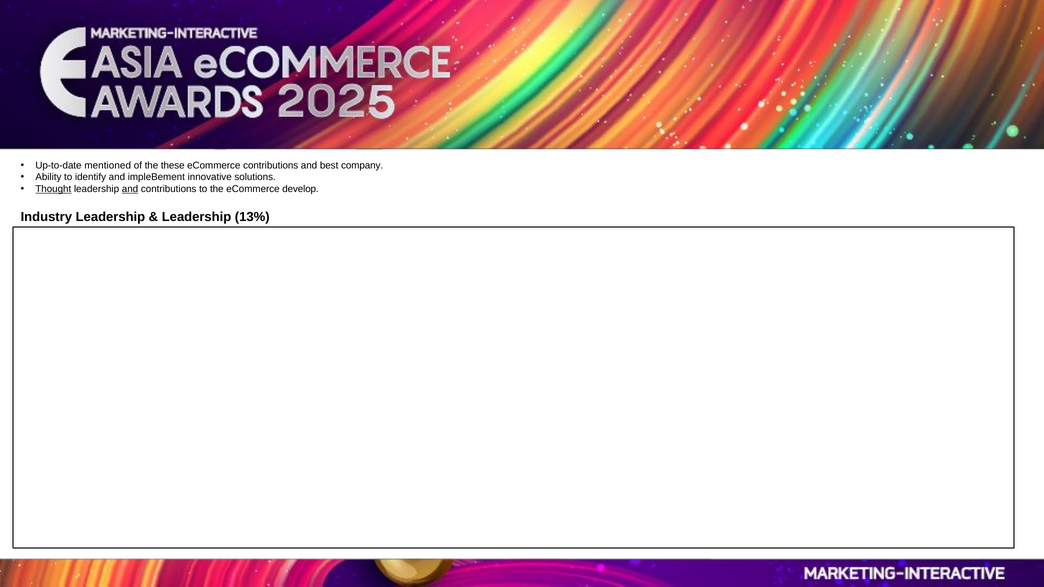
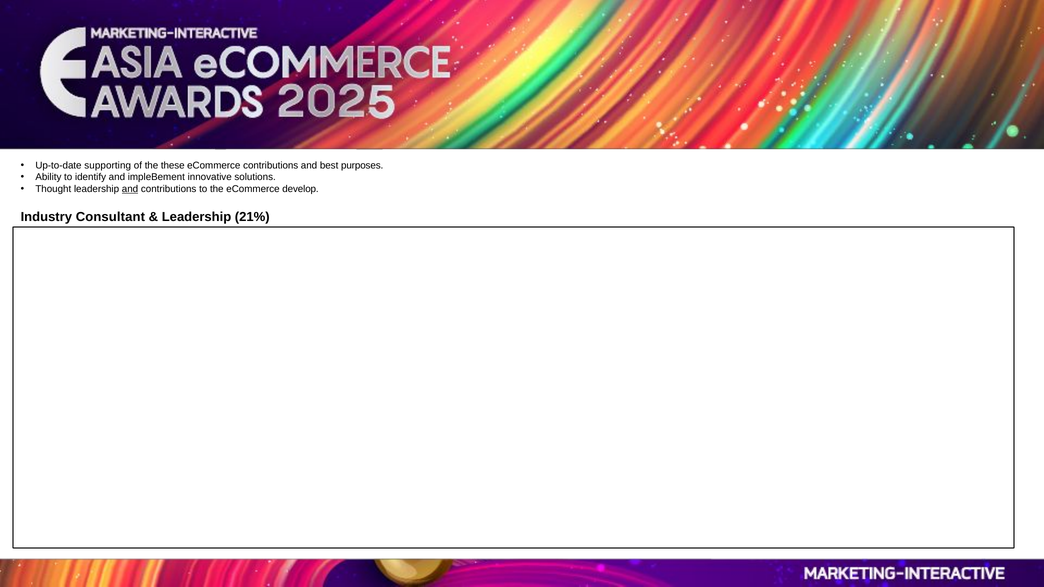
mentioned: mentioned -> supporting
company: company -> purposes
Thought underline: present -> none
Industry Leadership: Leadership -> Consultant
13%: 13% -> 21%
